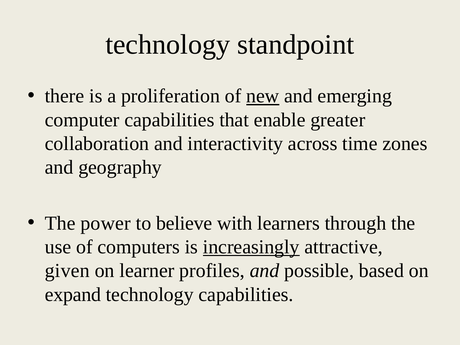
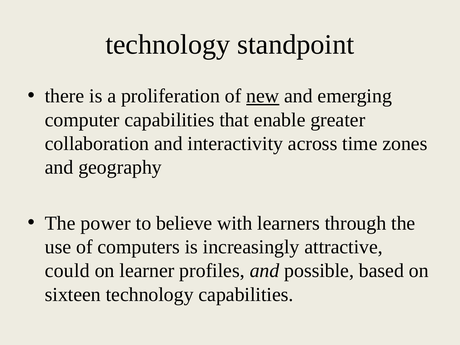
increasingly underline: present -> none
given: given -> could
expand: expand -> sixteen
